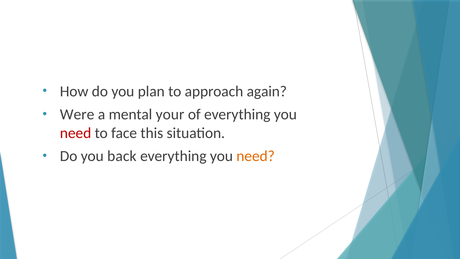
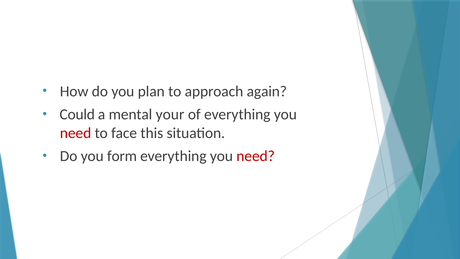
Were: Were -> Could
back: back -> form
need at (256, 156) colour: orange -> red
